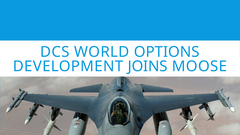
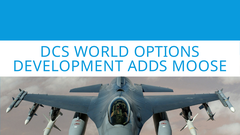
JOINS: JOINS -> ADDS
